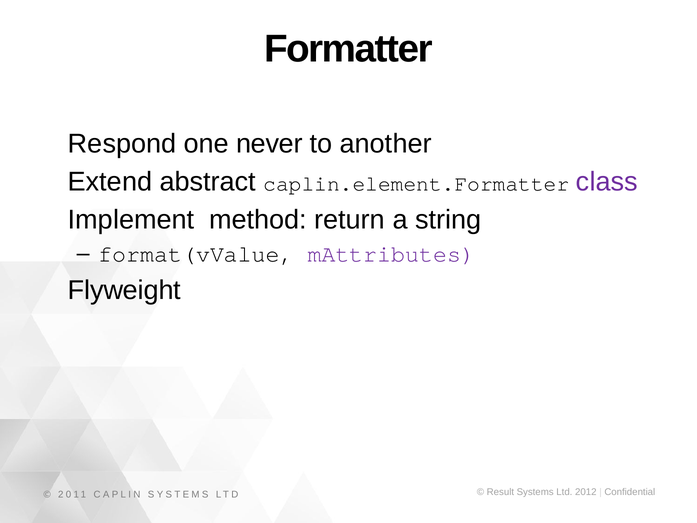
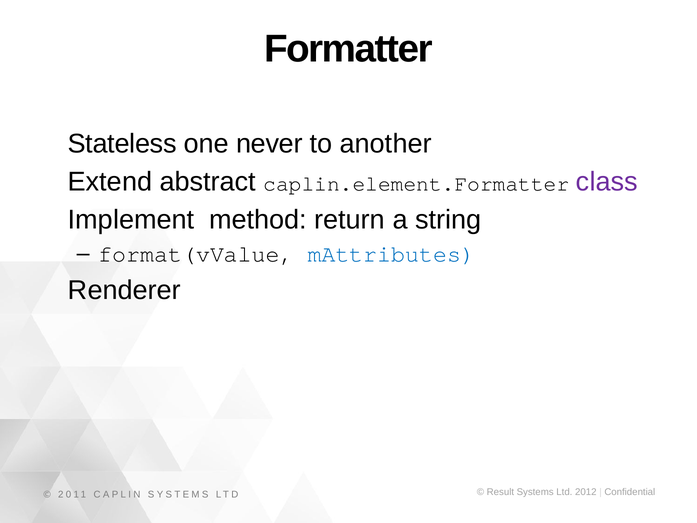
Respond: Respond -> Stateless
mAttributes colour: purple -> blue
Flyweight: Flyweight -> Renderer
